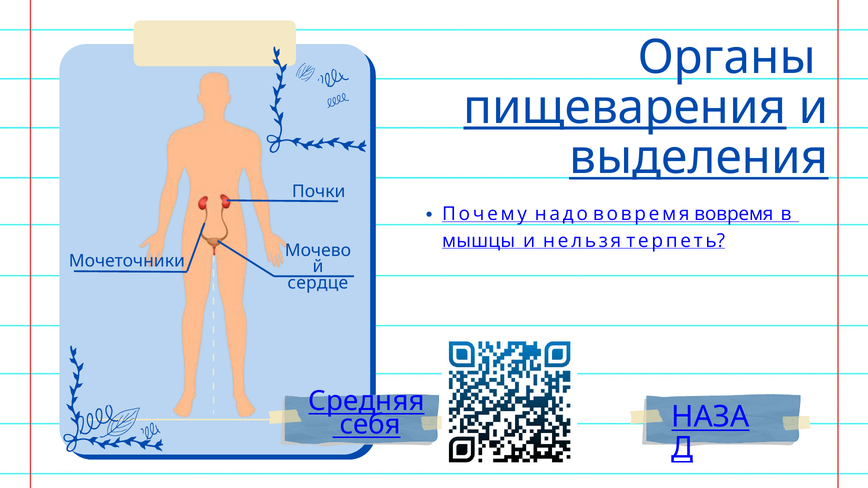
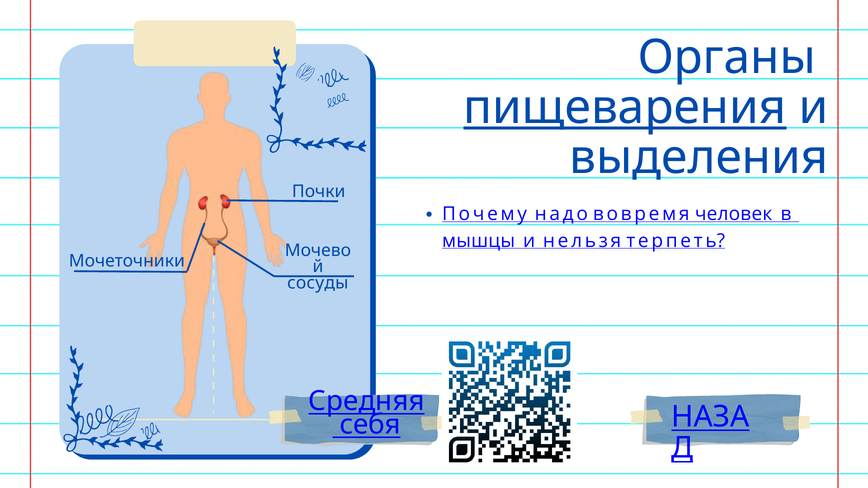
выделения underline: present -> none
вовремя вовремя: вовремя -> человек
сердце: сердце -> сосуды
